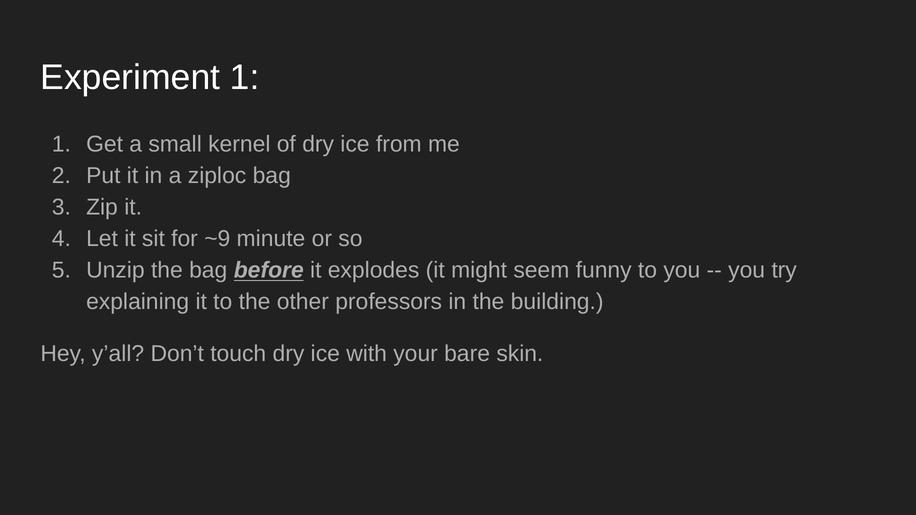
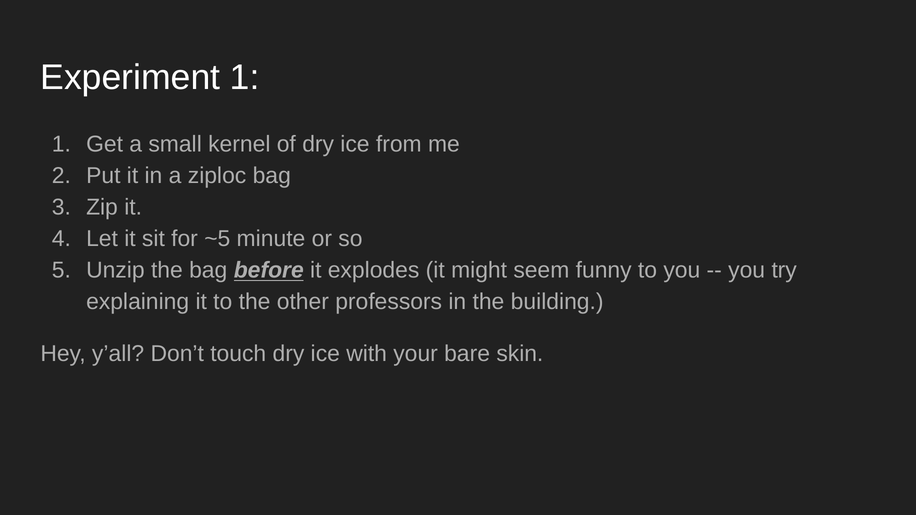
~9: ~9 -> ~5
